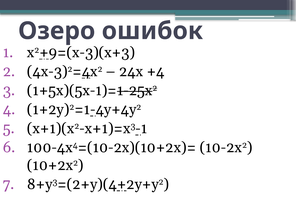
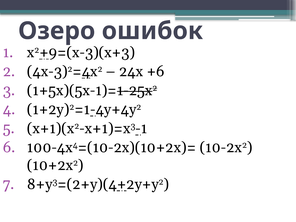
+4: +4 -> +6
